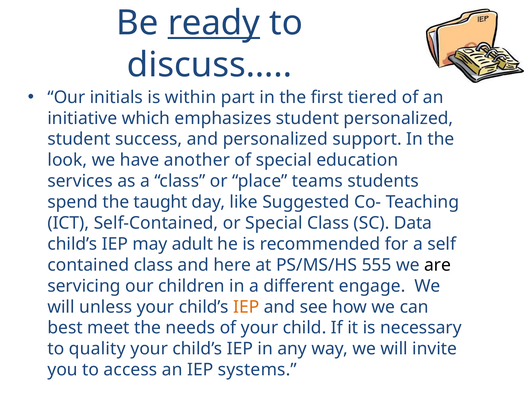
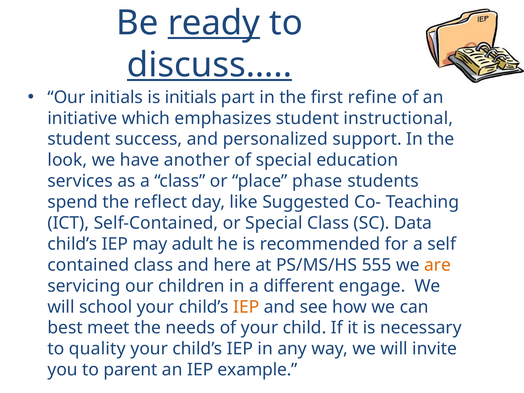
discuss… underline: none -> present
is within: within -> initials
tiered: tiered -> refine
student personalized: personalized -> instructional
teams: teams -> phase
taught: taught -> reflect
are colour: black -> orange
unless: unless -> school
access: access -> parent
systems: systems -> example
